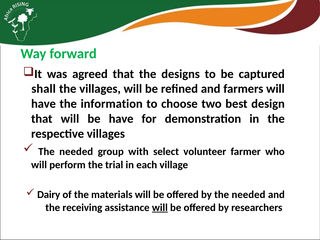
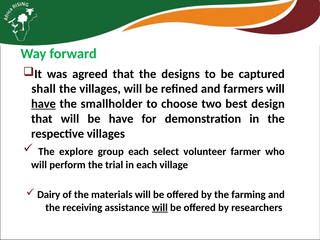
have at (44, 104) underline: none -> present
information: information -> smallholder
needed at (76, 152): needed -> explore
group with: with -> each
by the needed: needed -> farming
